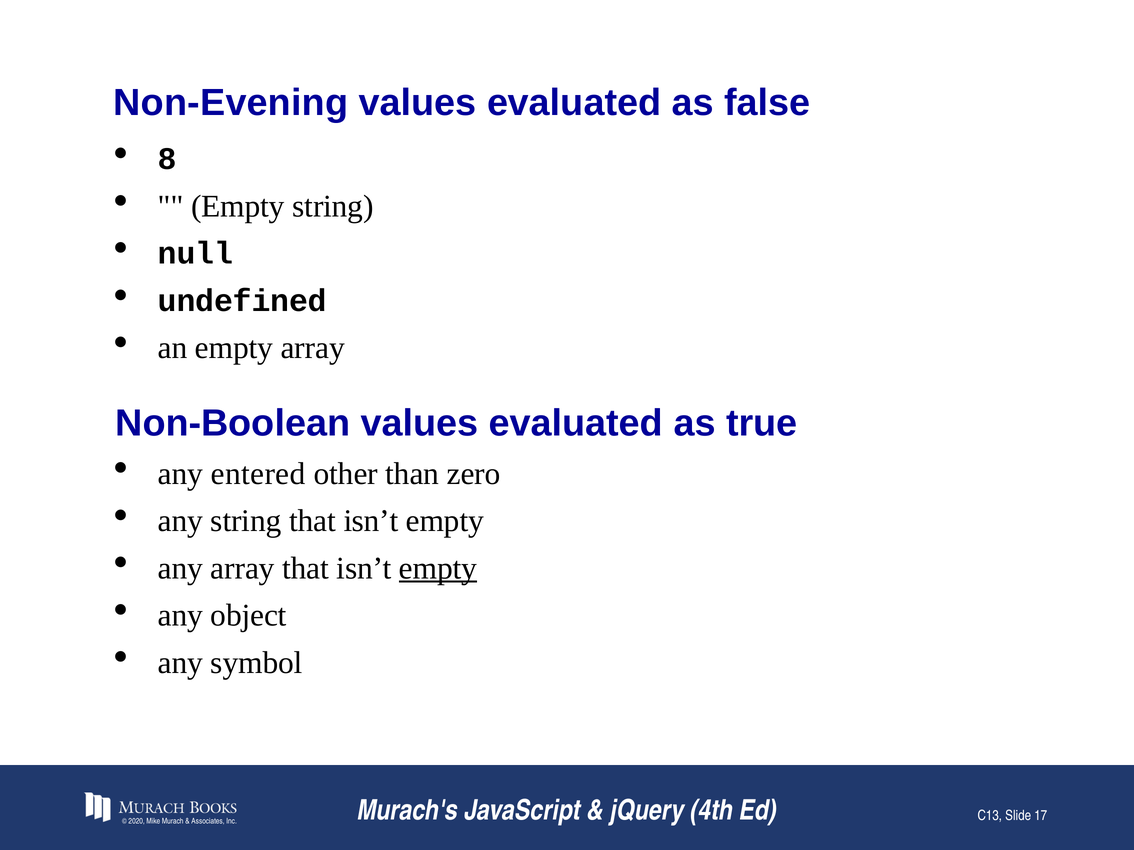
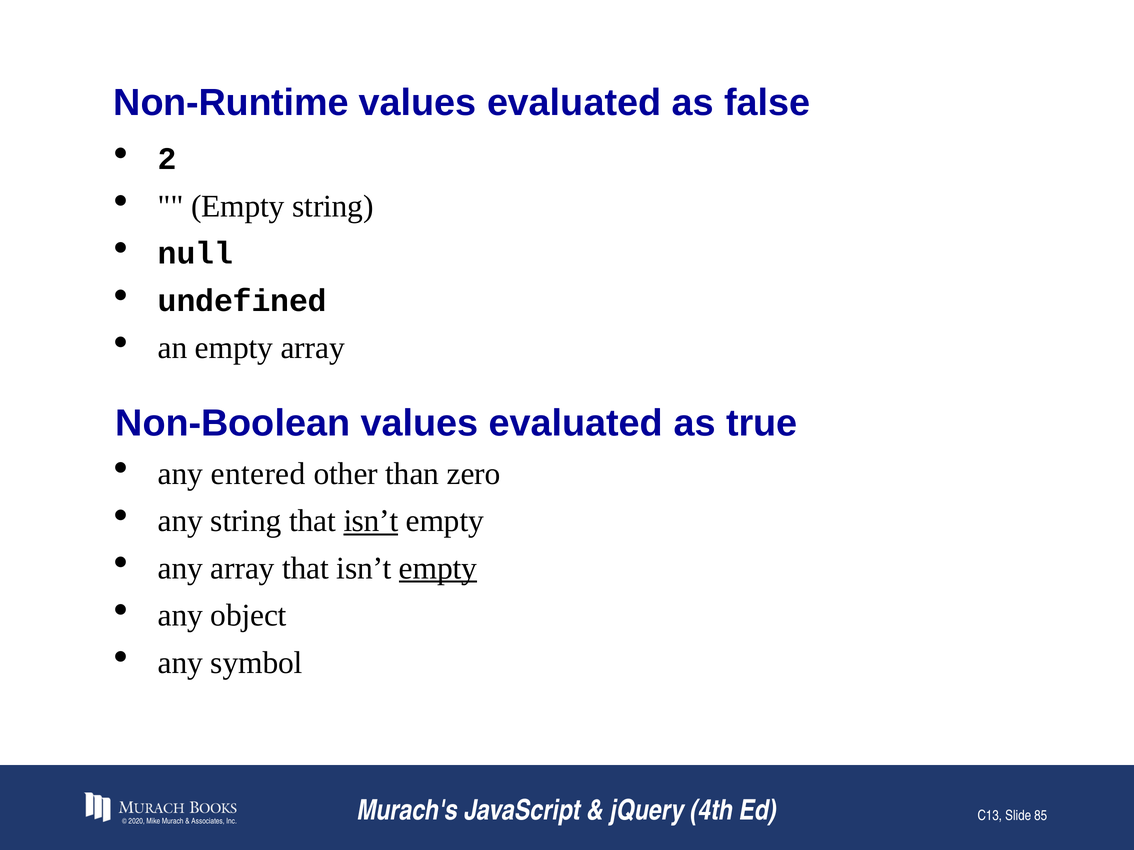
Non-Evening: Non-Evening -> Non-Runtime
8: 8 -> 2
isn’t at (371, 521) underline: none -> present
17: 17 -> 85
